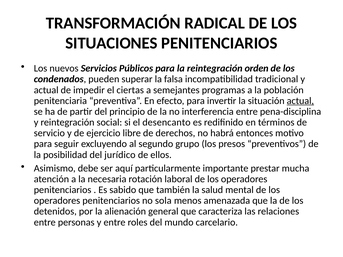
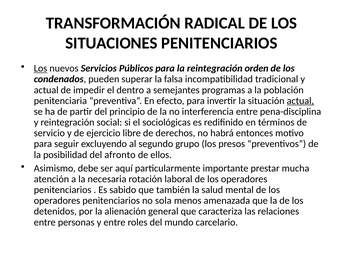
Los at (41, 68) underline: none -> present
ciertas: ciertas -> dentro
desencanto: desencanto -> sociológicas
jurídico: jurídico -> afronto
